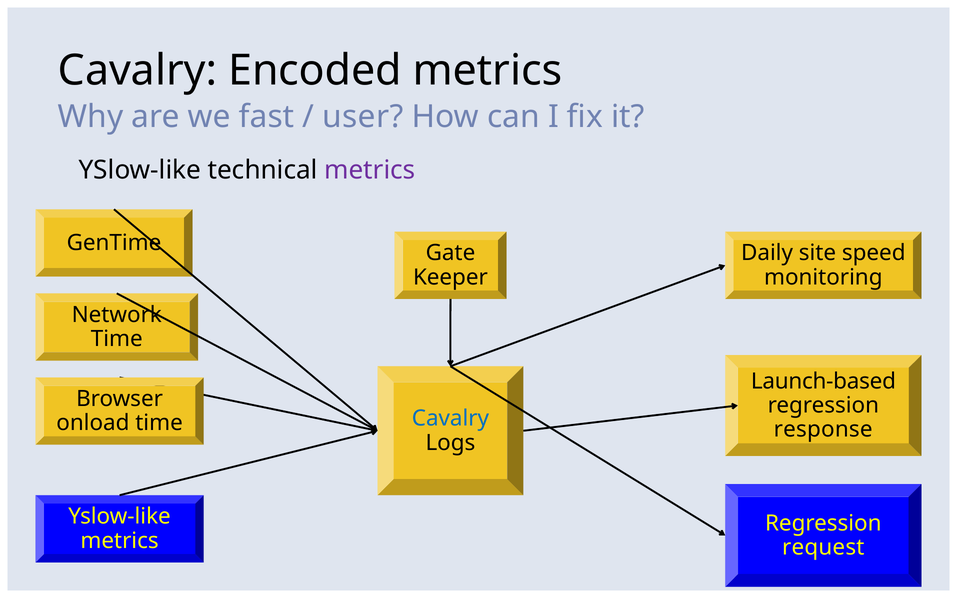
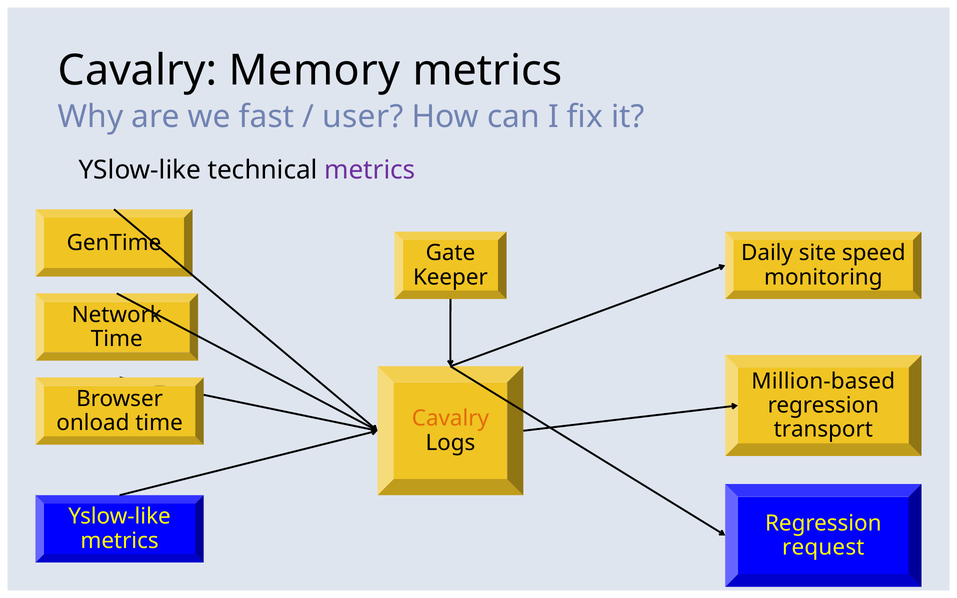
Encoded: Encoded -> Memory
Launch-based: Launch-based -> Million-based
Cavalry at (450, 419) colour: blue -> orange
response: response -> transport
